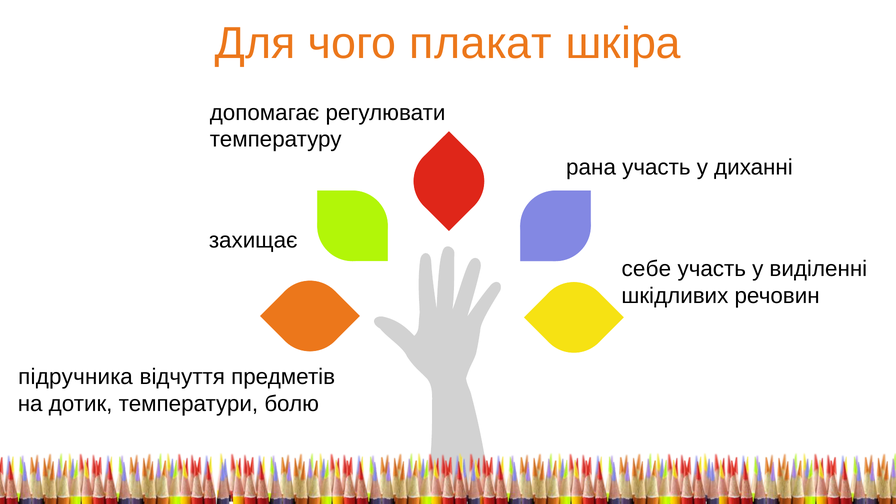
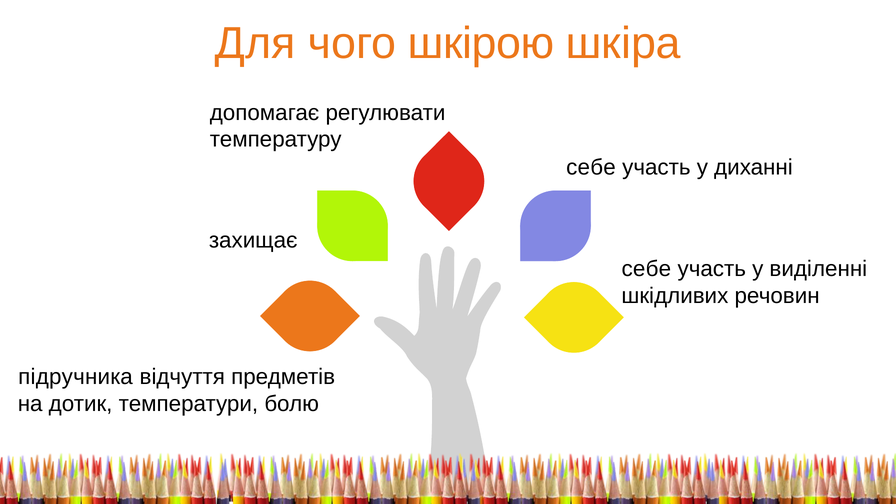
плакат: плакат -> шкірою
рана at (591, 167): рана -> себе
